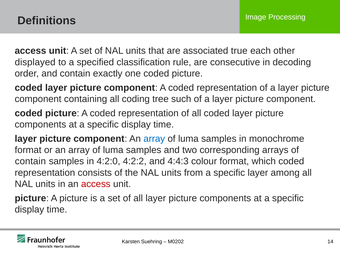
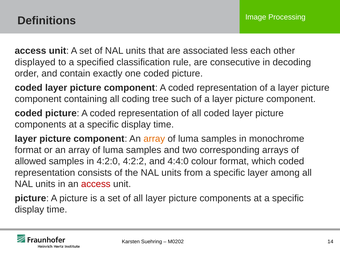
true: true -> less
array at (154, 139) colour: blue -> orange
contain at (30, 161): contain -> allowed
4:4:3: 4:4:3 -> 4:4:0
